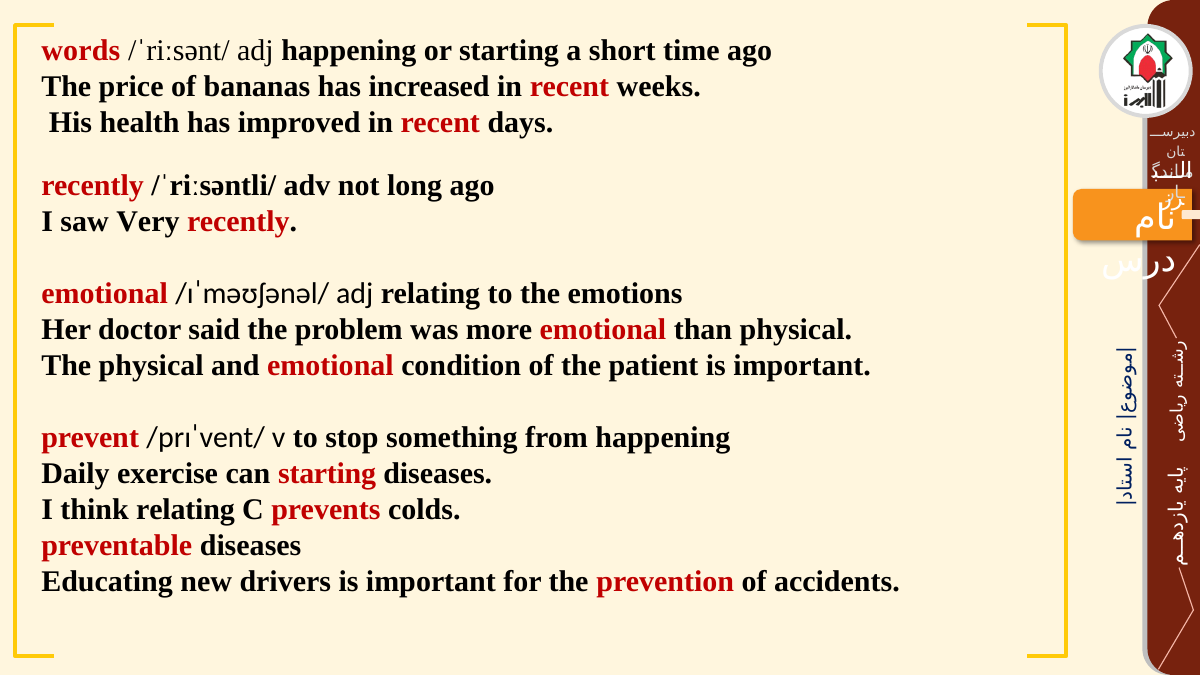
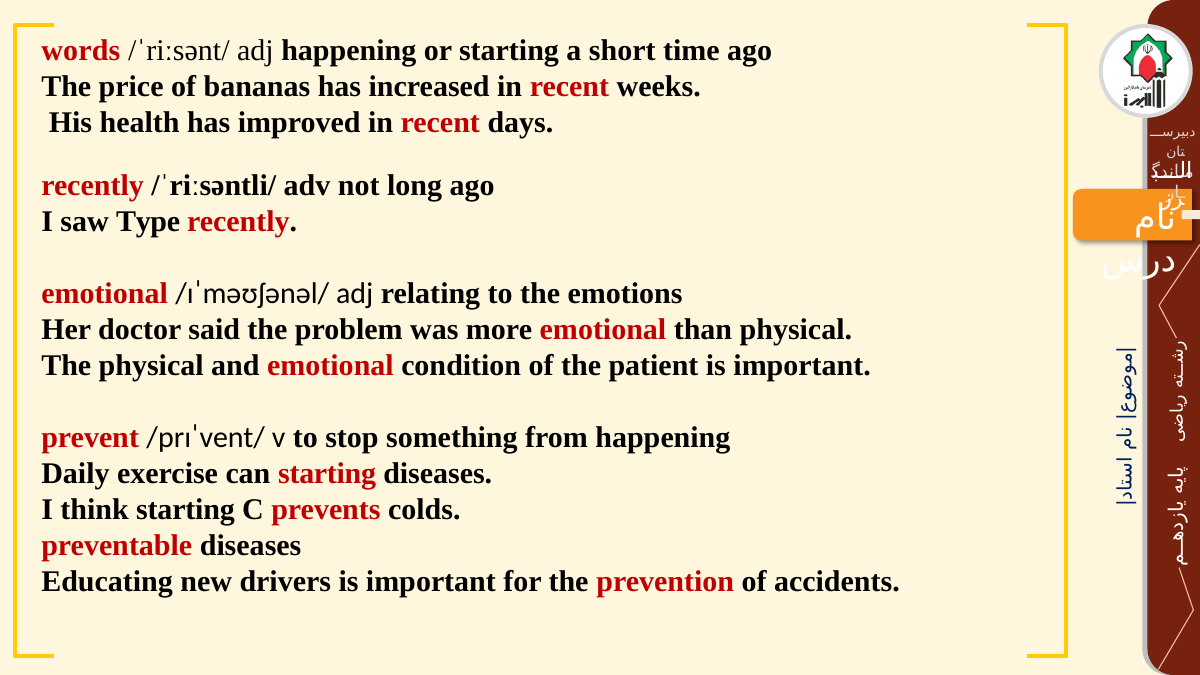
Very: Very -> Type
think relating: relating -> starting
